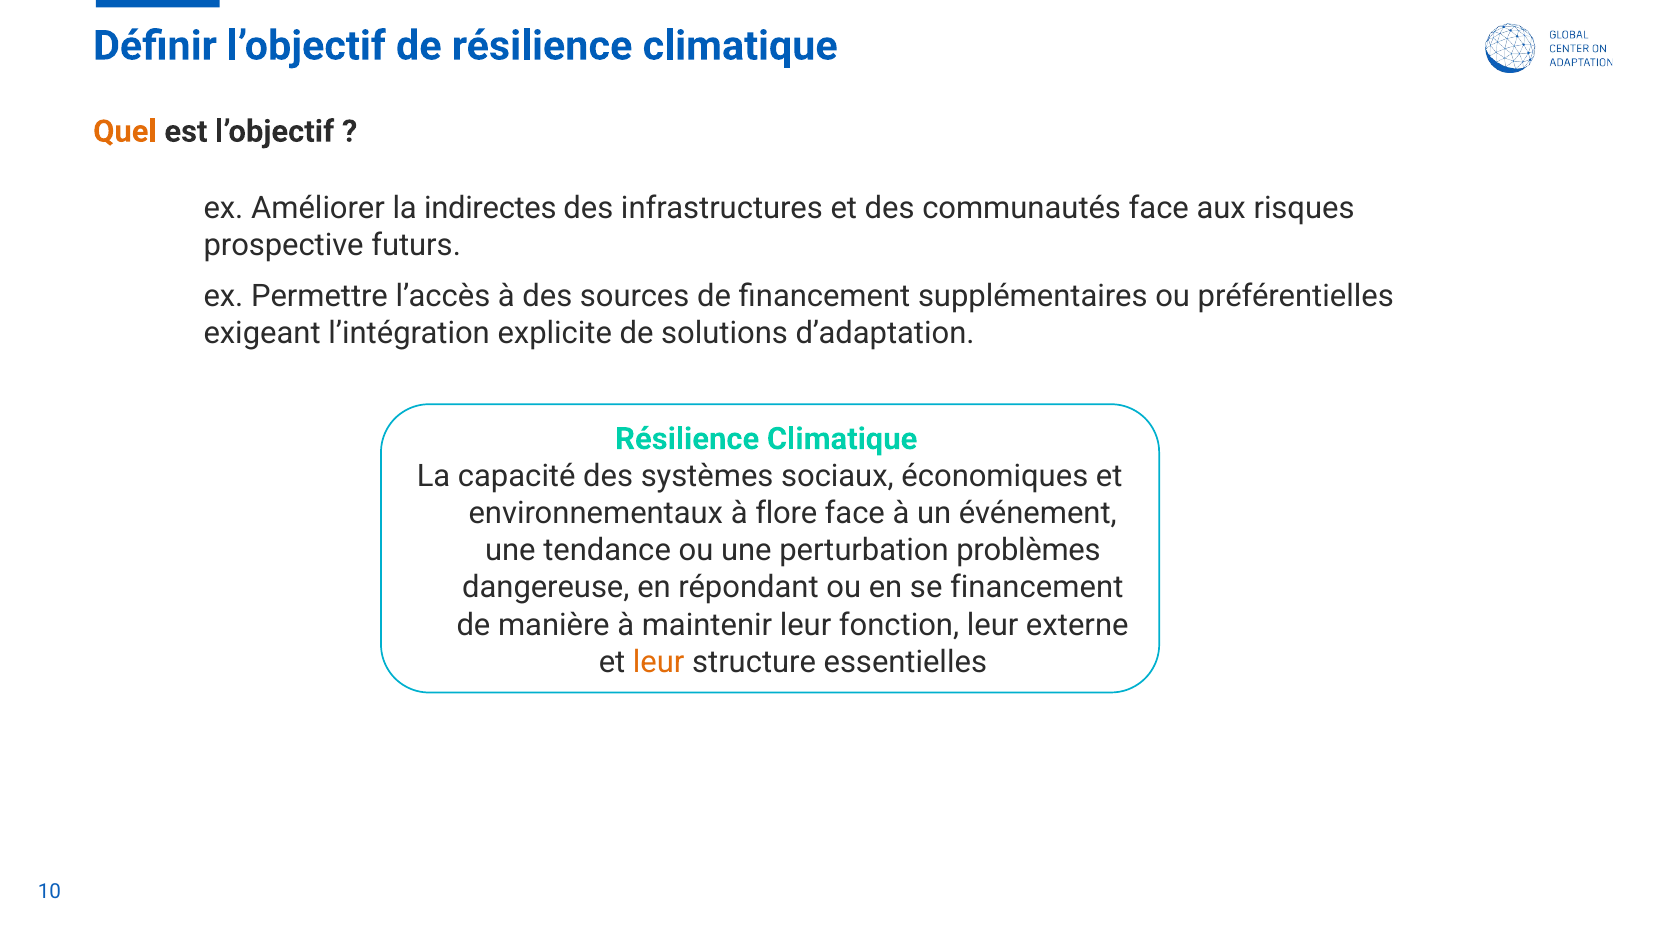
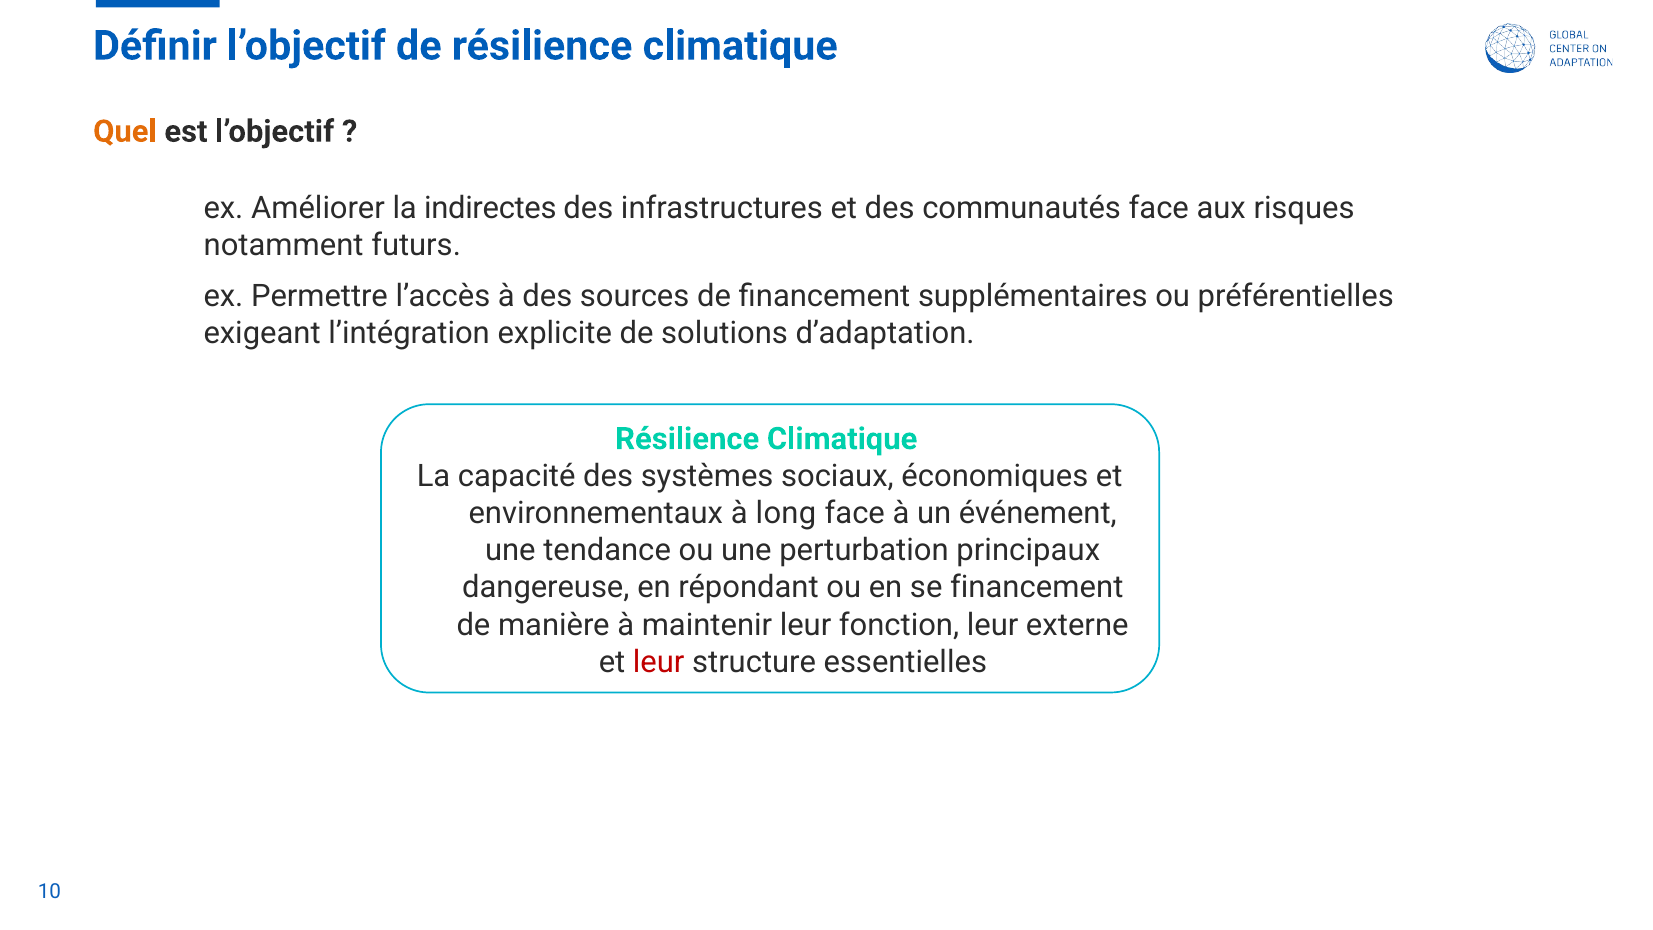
prospective: prospective -> notamment
flore: flore -> long
problèmes: problèmes -> principaux
leur at (659, 662) colour: orange -> red
